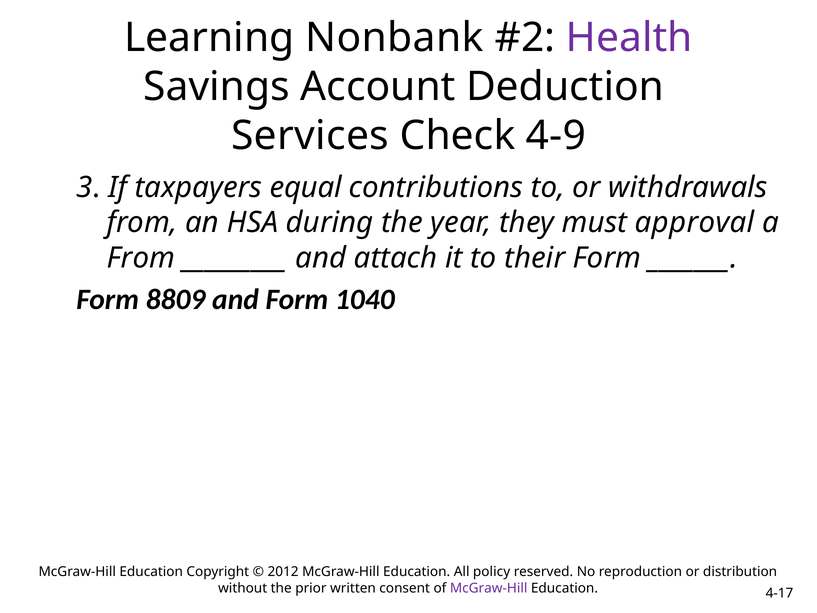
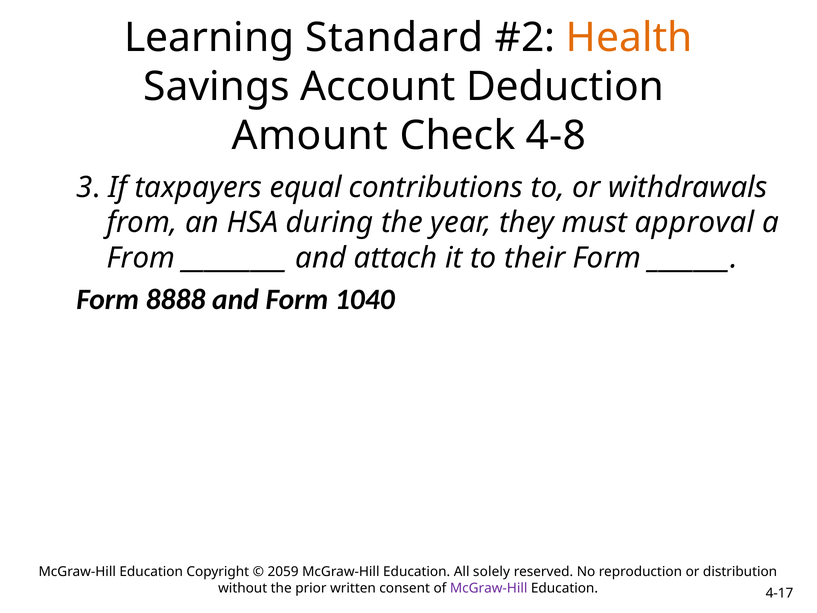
Nonbank: Nonbank -> Standard
Health colour: purple -> orange
Services: Services -> Amount
4-9: 4-9 -> 4-8
8809: 8809 -> 8888
2012: 2012 -> 2059
policy: policy -> solely
